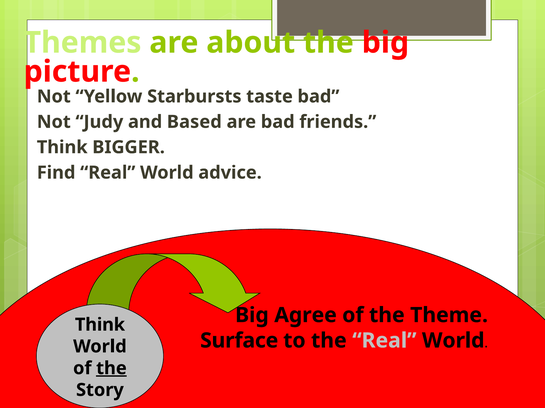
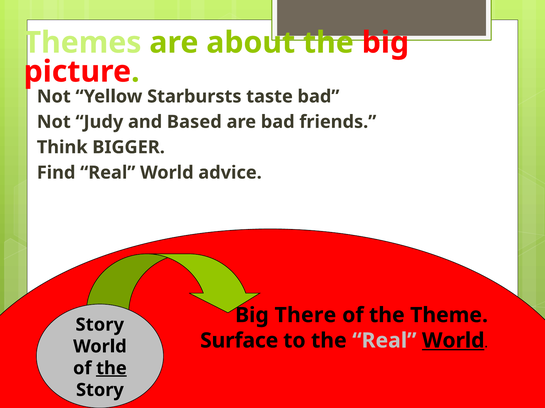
Agree: Agree -> There
Think at (100, 325): Think -> Story
World at (453, 341) underline: none -> present
